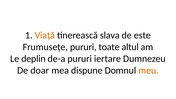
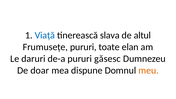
Viață colour: orange -> blue
este: este -> altul
altul: altul -> elan
deplin: deplin -> daruri
iertare: iertare -> găsesc
